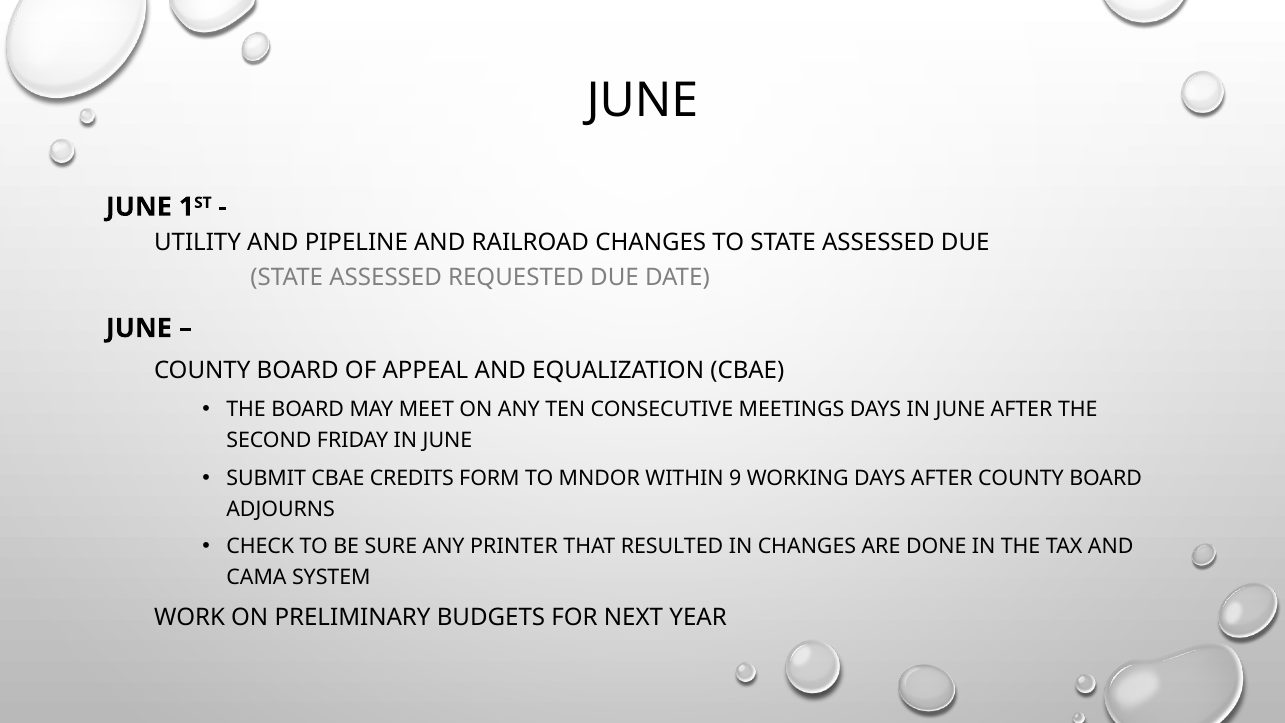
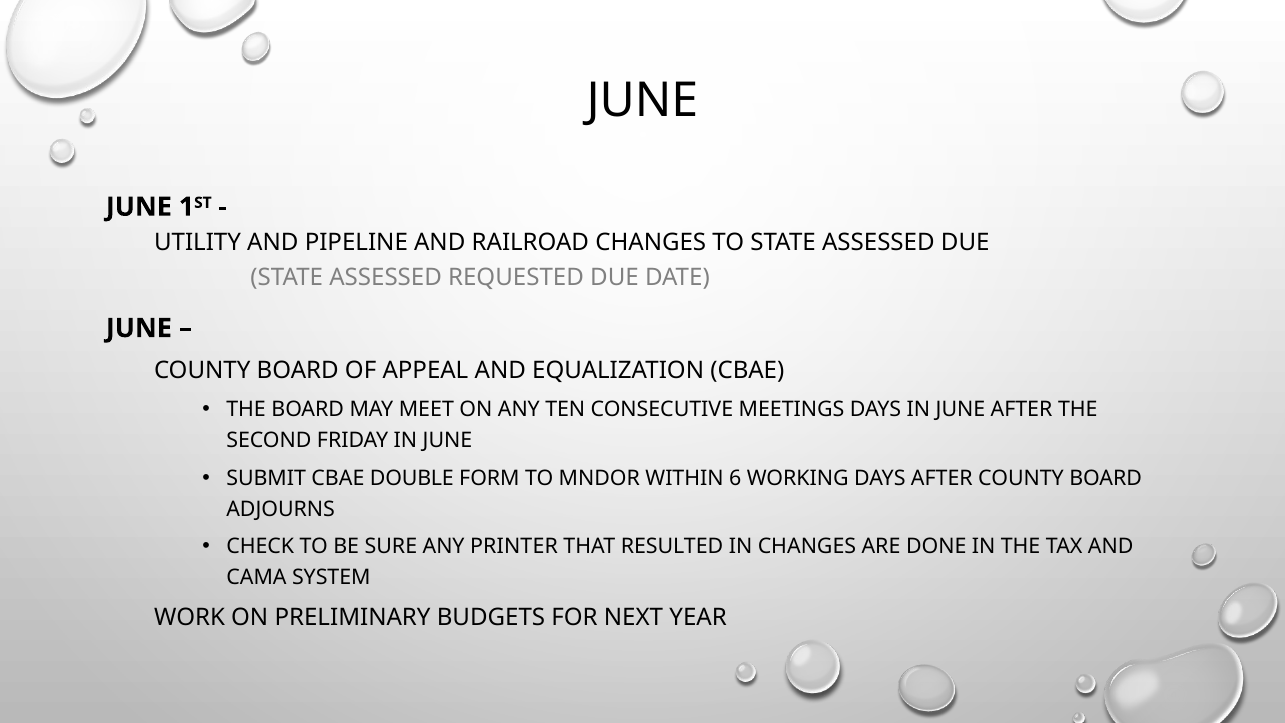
CREDITS: CREDITS -> DOUBLE
9: 9 -> 6
